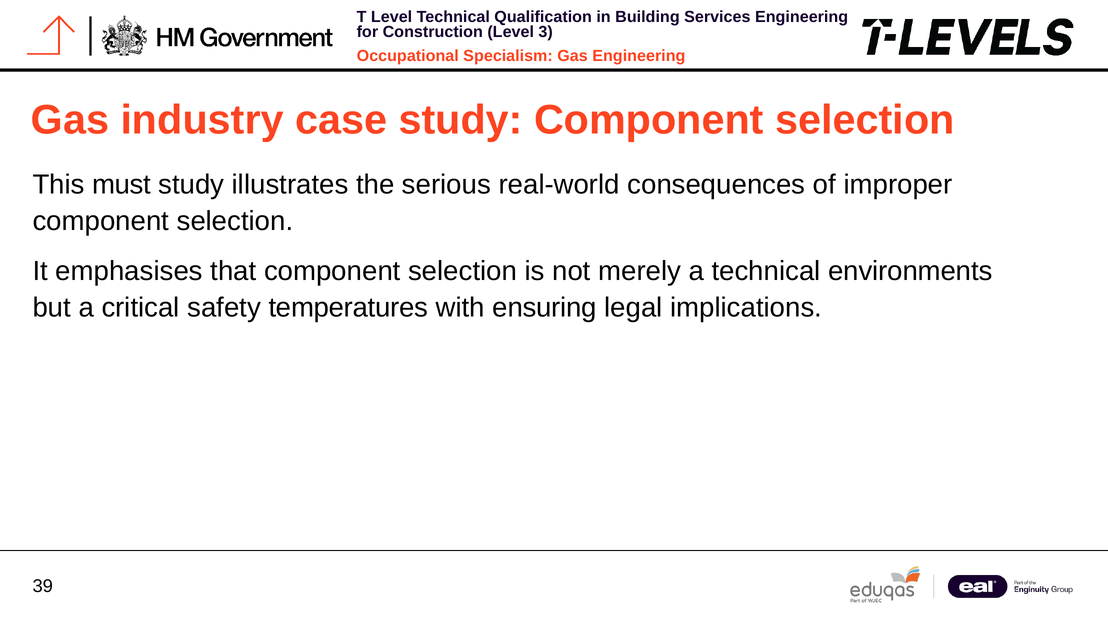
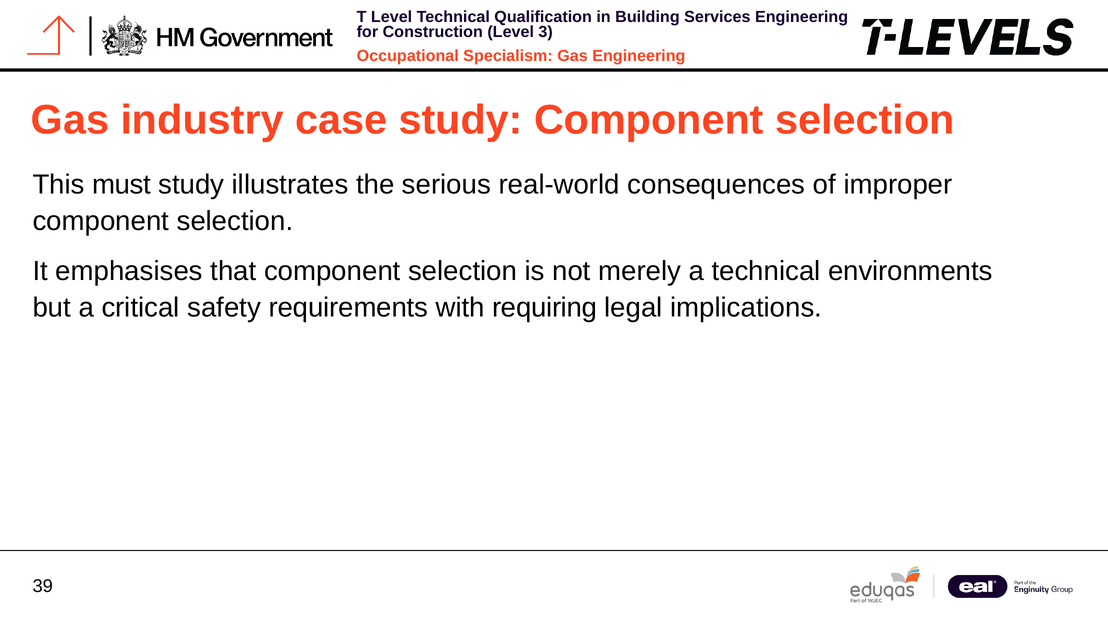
temperatures: temperatures -> requirements
ensuring: ensuring -> requiring
